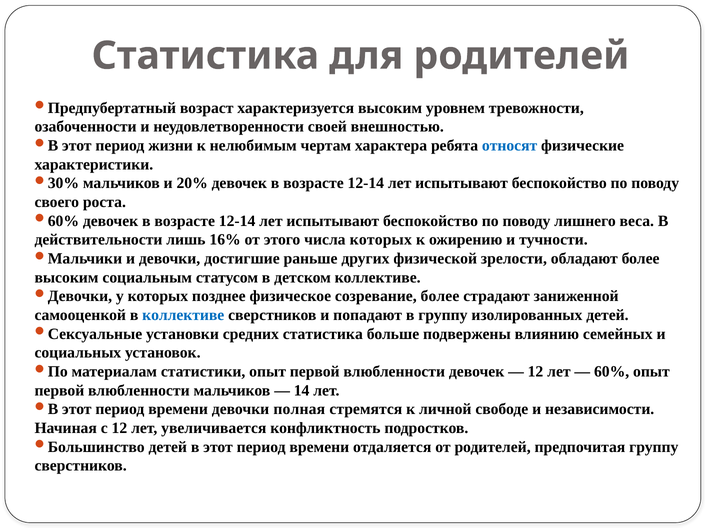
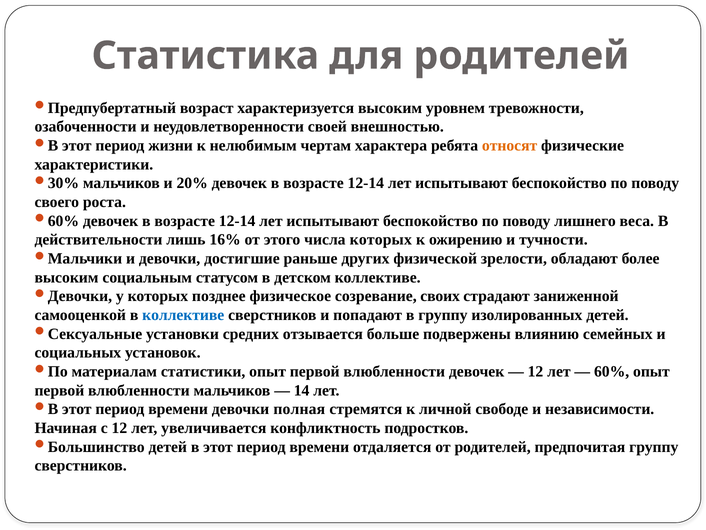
относят colour: blue -> orange
созревание более: более -> своих
средних статистика: статистика -> отзывается
